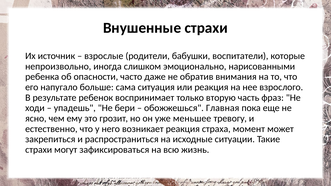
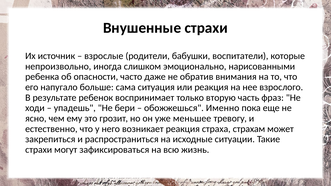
Главная: Главная -> Именно
момент: момент -> страхам
